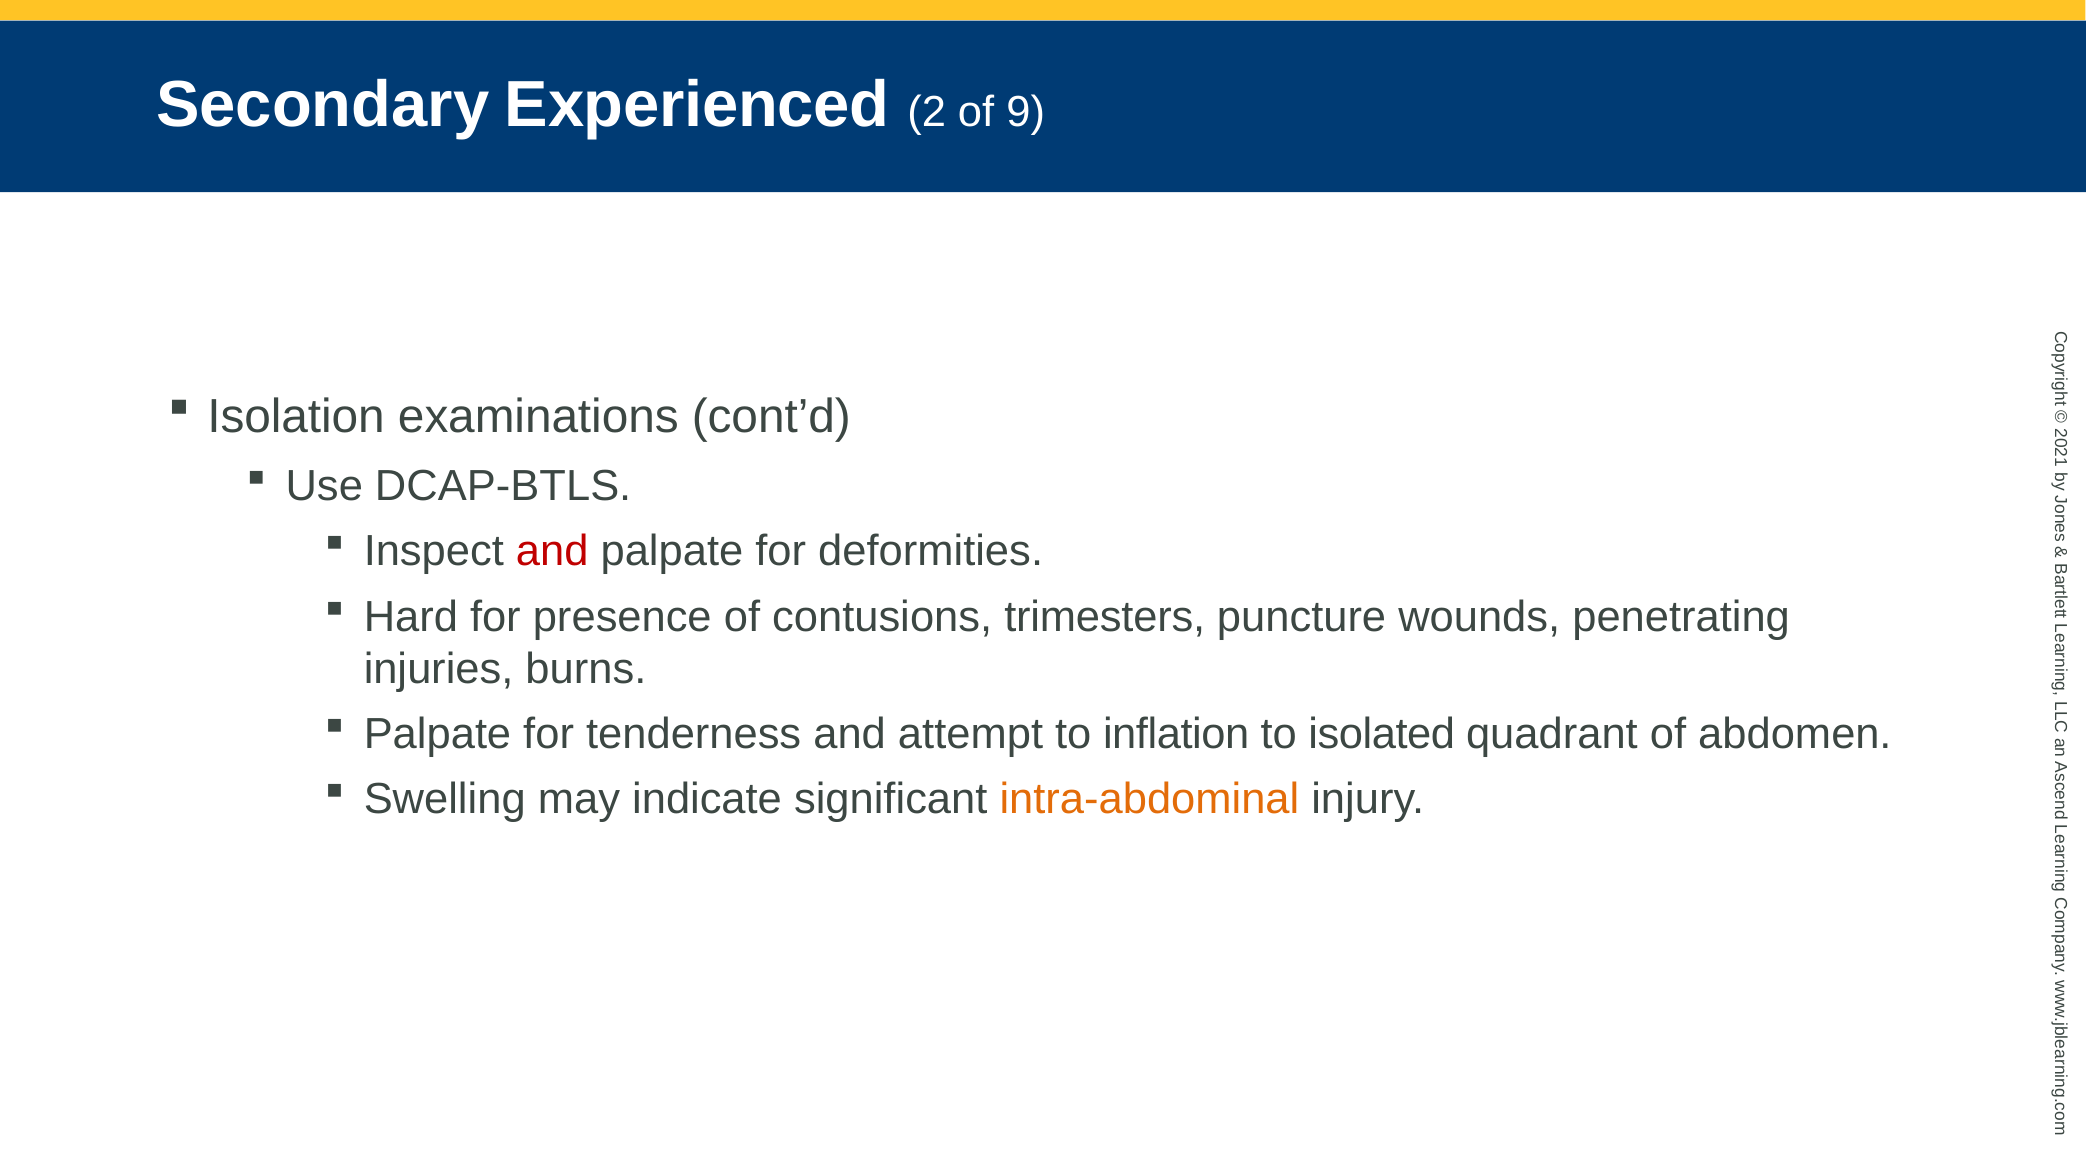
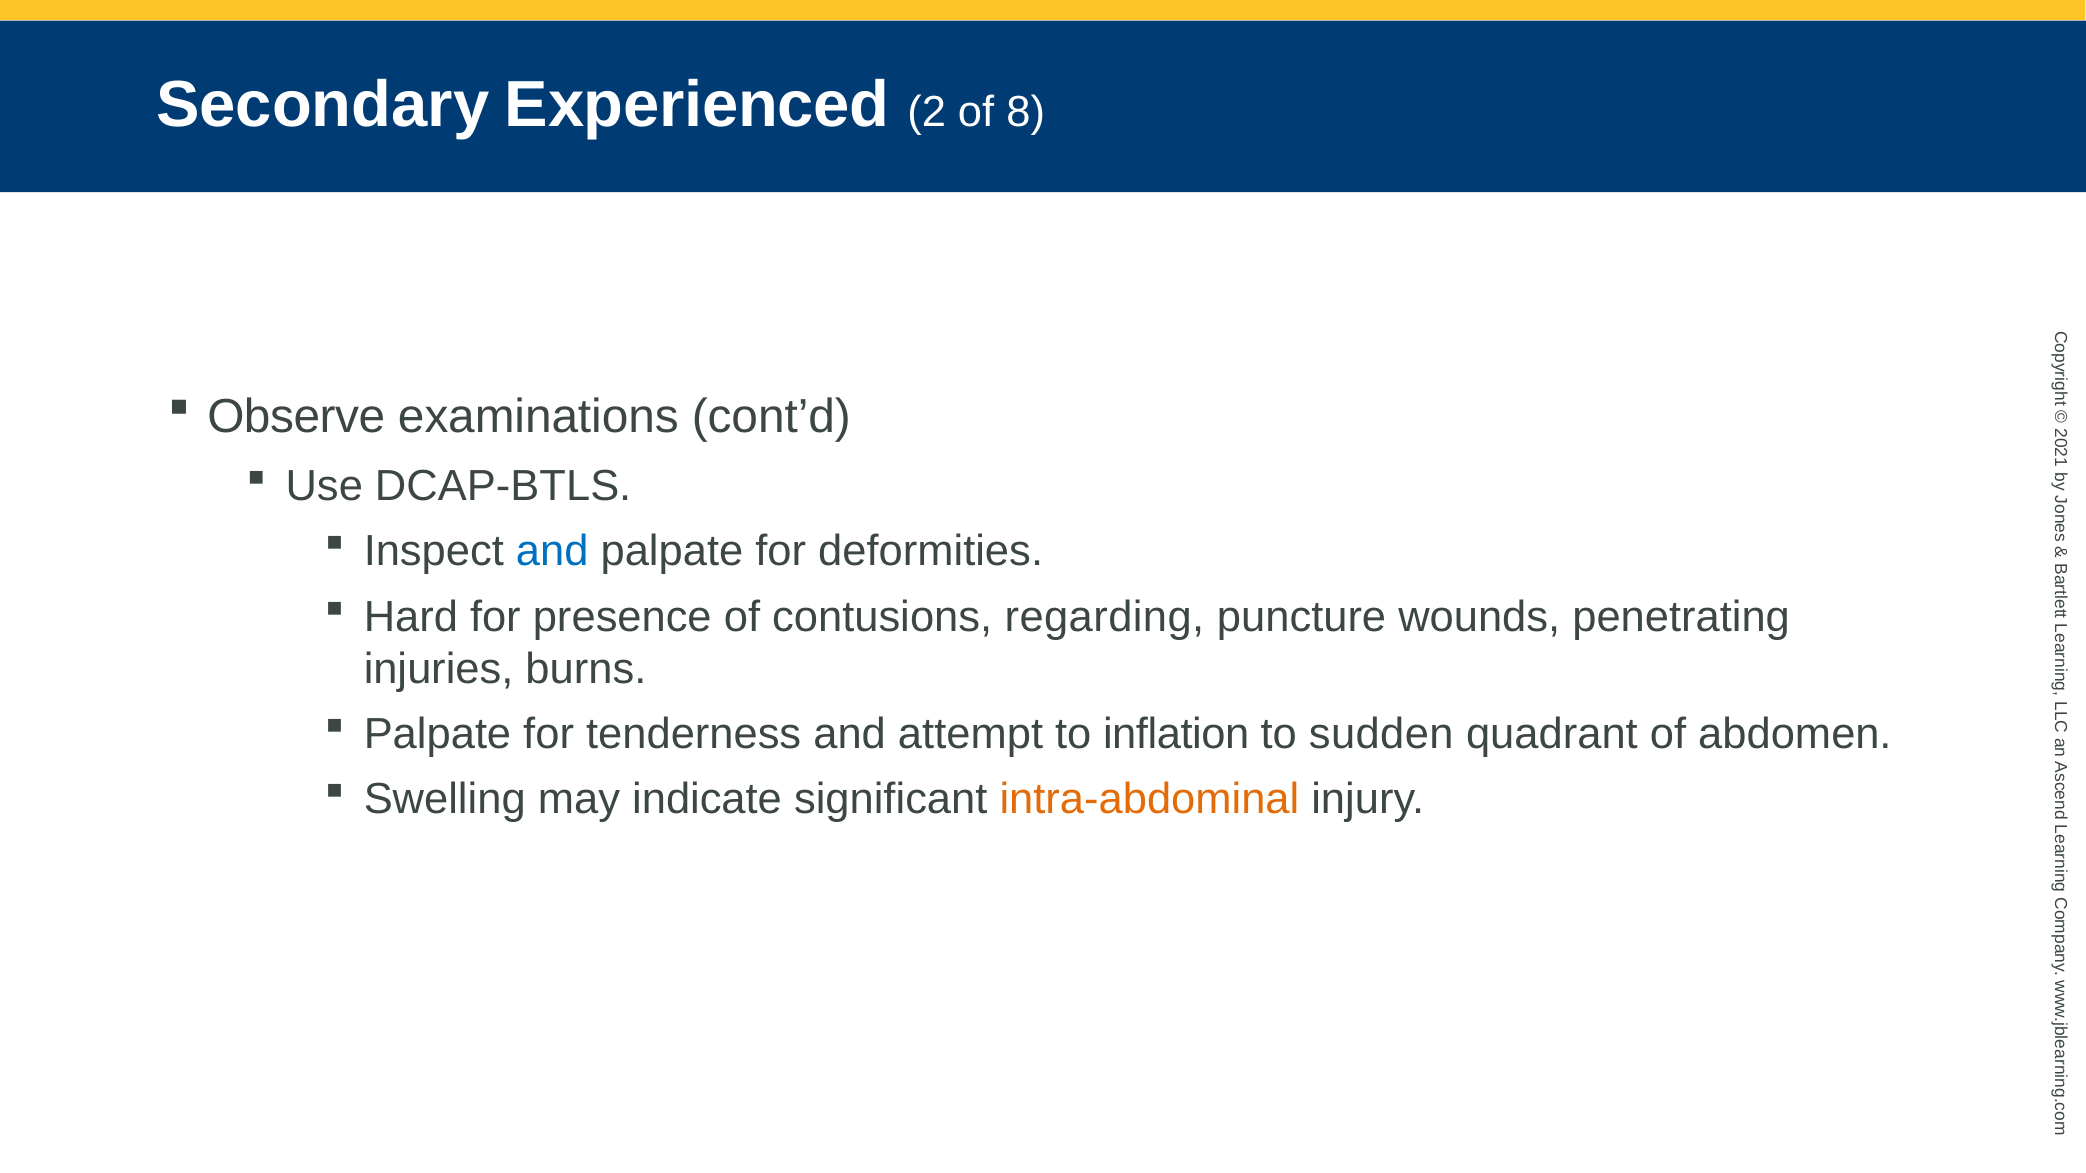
9: 9 -> 8
Isolation: Isolation -> Observe
and at (552, 552) colour: red -> blue
trimesters: trimesters -> regarding
isolated: isolated -> sudden
